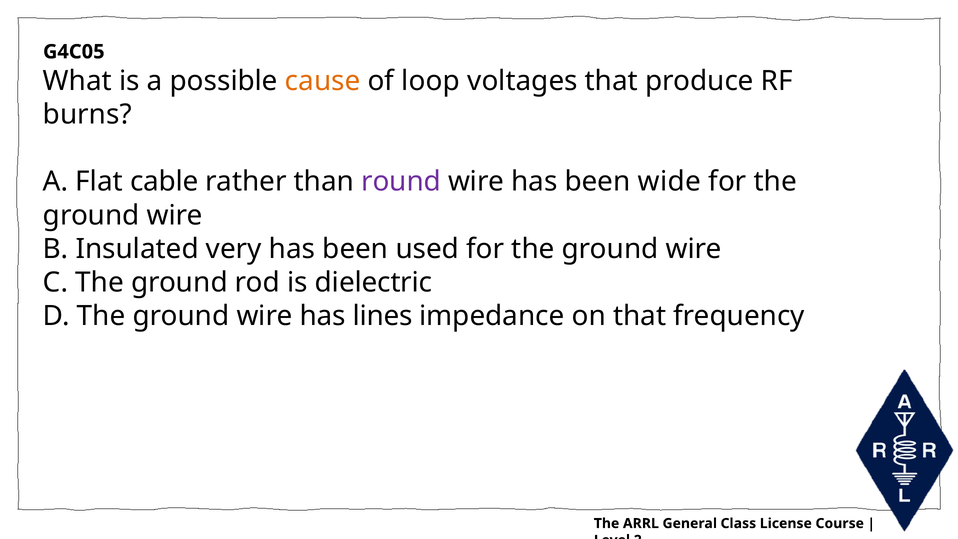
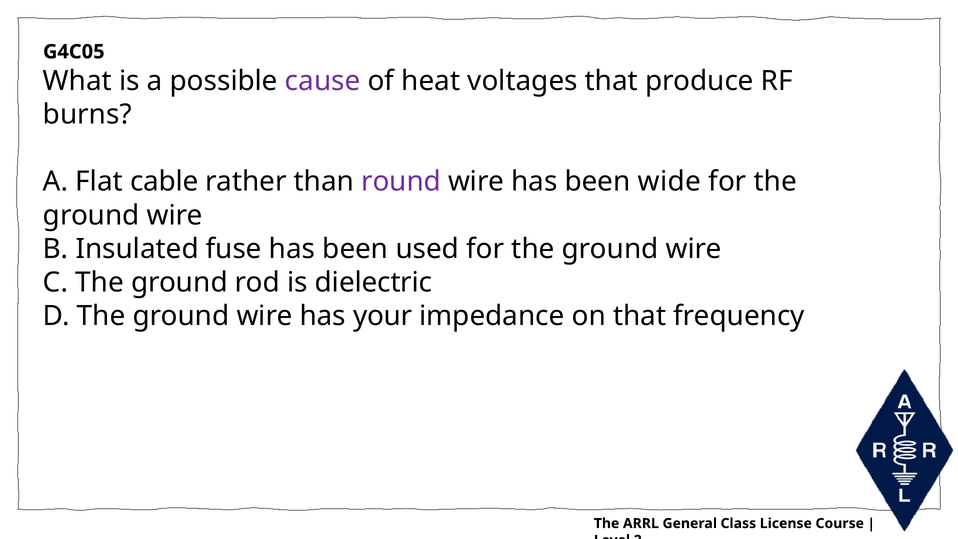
cause colour: orange -> purple
loop: loop -> heat
very: very -> fuse
lines: lines -> your
